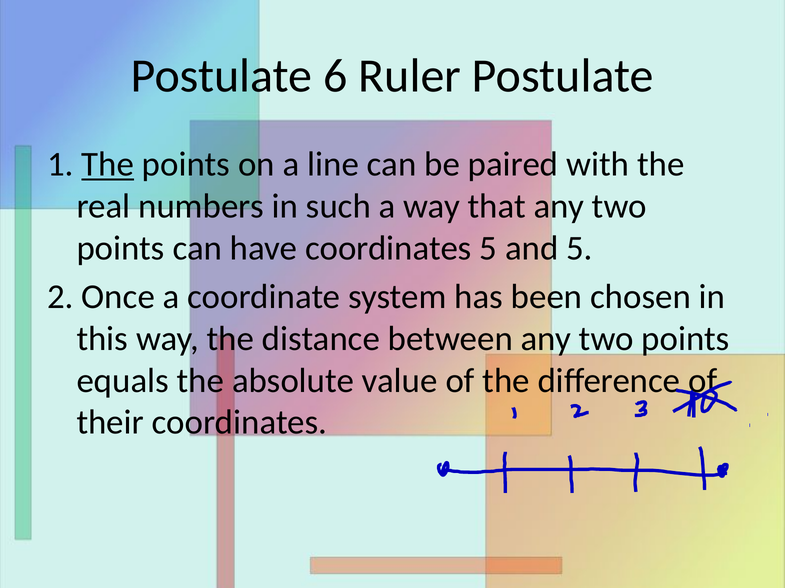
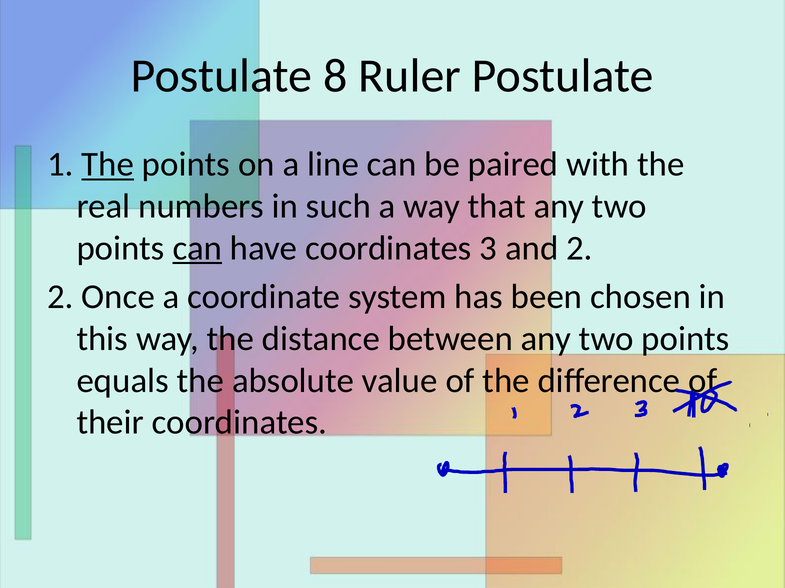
6: 6 -> 8
can at (197, 248) underline: none -> present
coordinates 5: 5 -> 3
and 5: 5 -> 2
